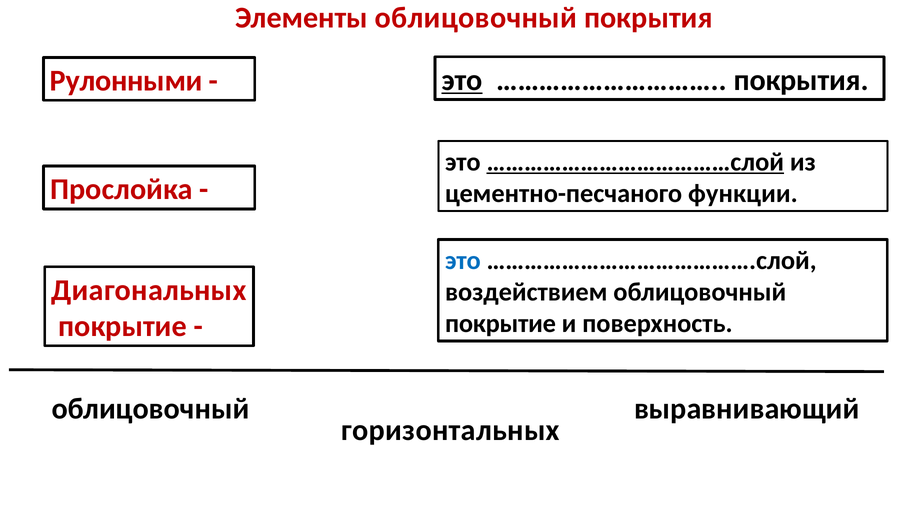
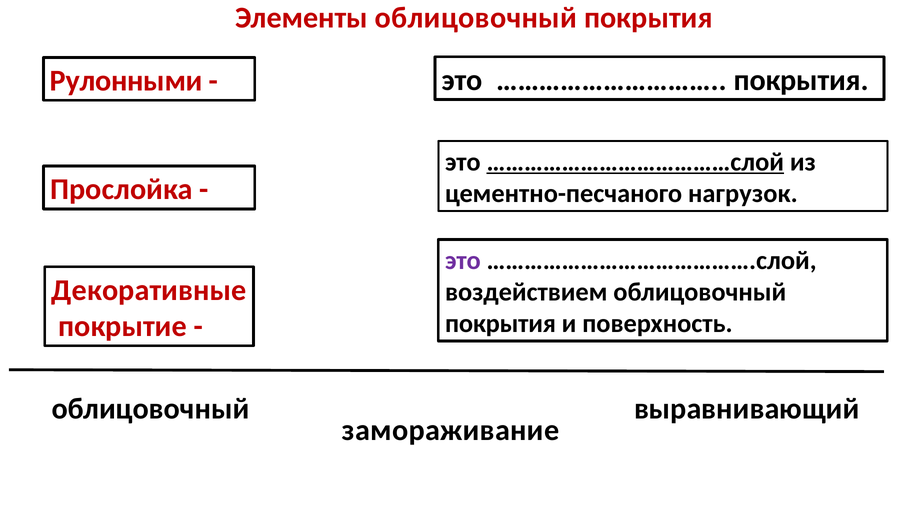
это at (462, 80) underline: present -> none
функции: функции -> нагрузок
это at (463, 260) colour: blue -> purple
Диагональных: Диагональных -> Декоративные
покрытие at (500, 324): покрытие -> покрытия
горизонтальных: горизонтальных -> замораживание
